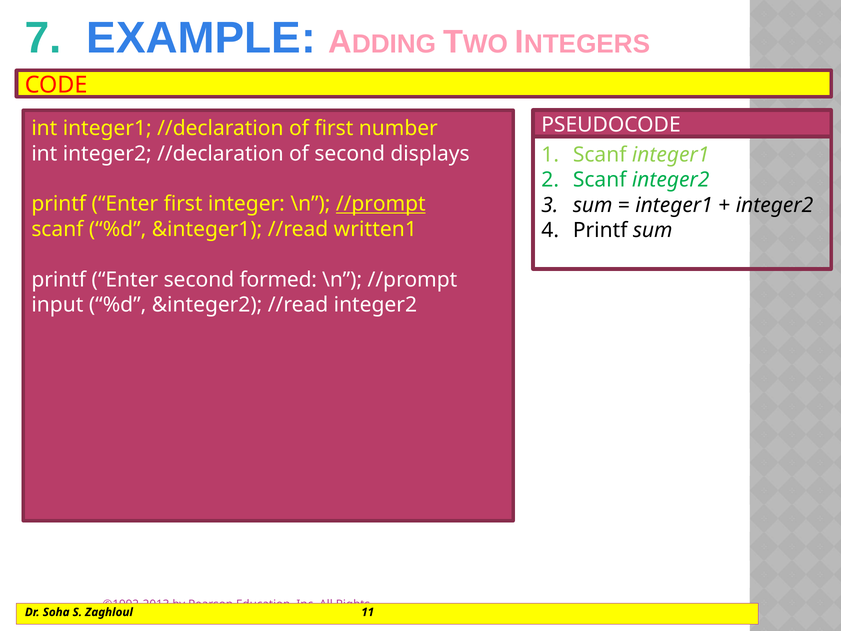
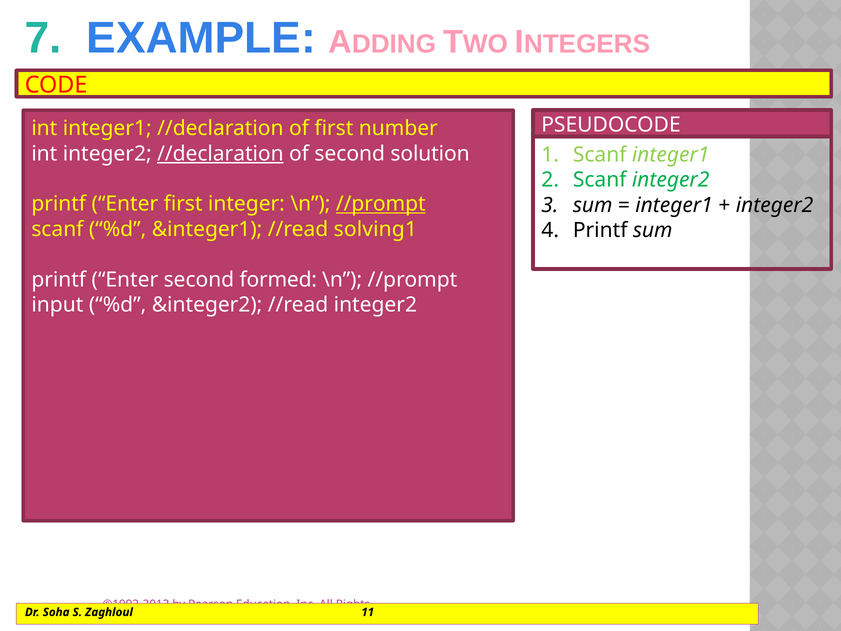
//declaration at (220, 154) underline: none -> present
displays: displays -> solution
written1: written1 -> solving1
